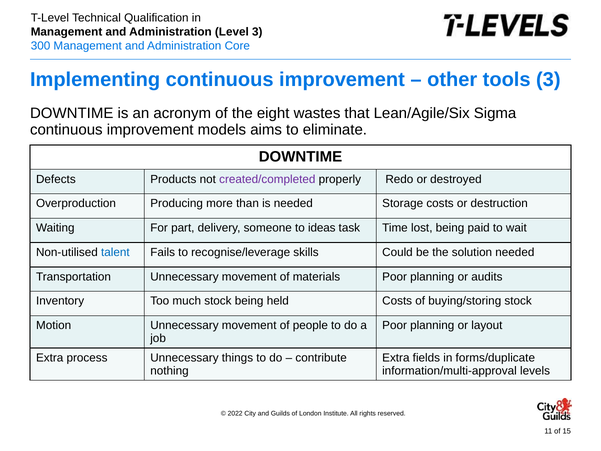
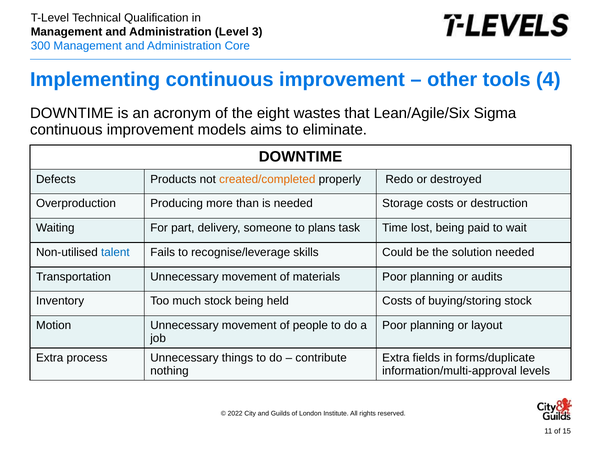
tools 3: 3 -> 4
created/completed colour: purple -> orange
ideas: ideas -> plans
